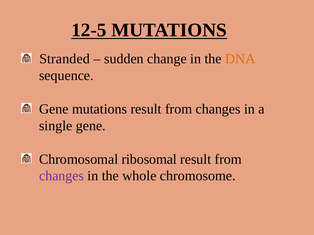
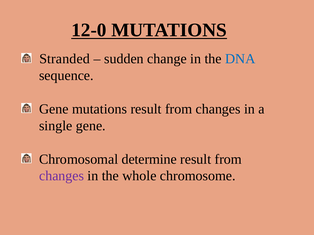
12-5: 12-5 -> 12-0
DNA colour: orange -> blue
ribosomal: ribosomal -> determine
